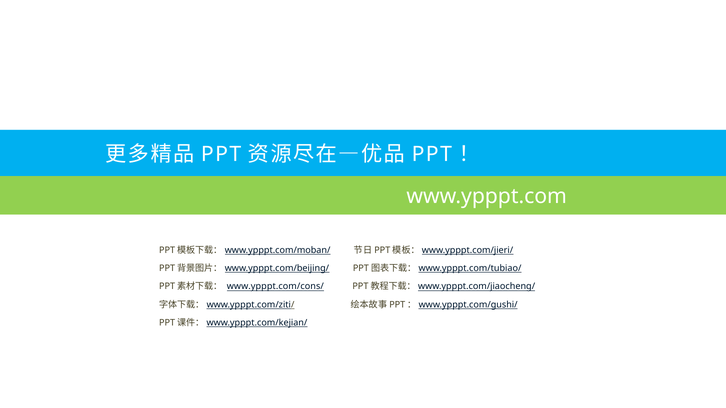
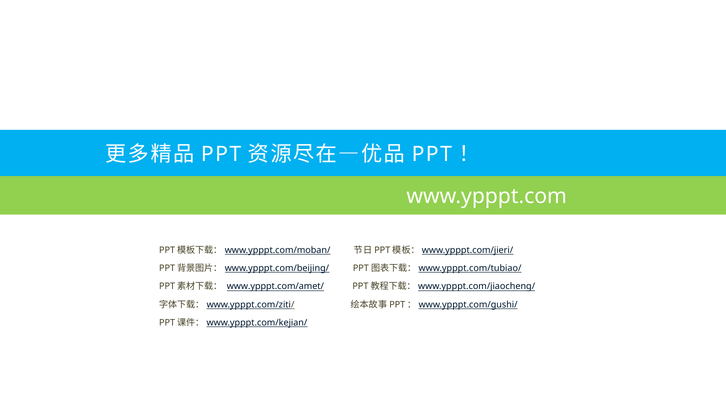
www.ypppt.com/cons/: www.ypppt.com/cons/ -> www.ypppt.com/amet/
